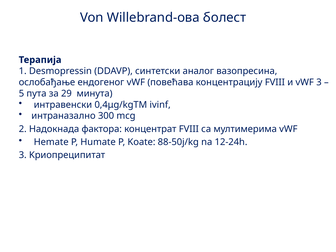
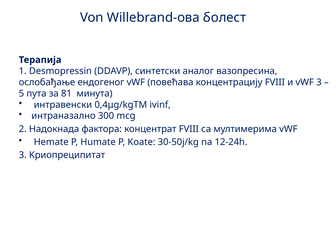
29: 29 -> 81
88-50j/kg: 88-50j/kg -> 30-50j/kg
